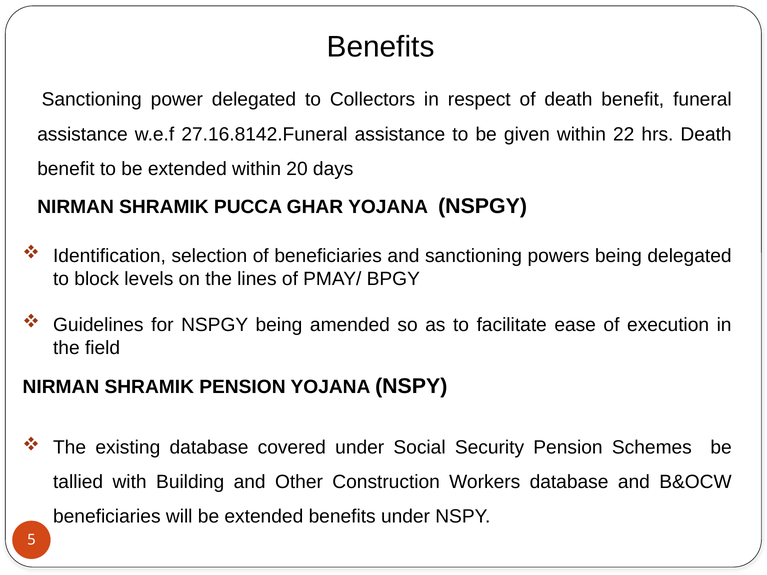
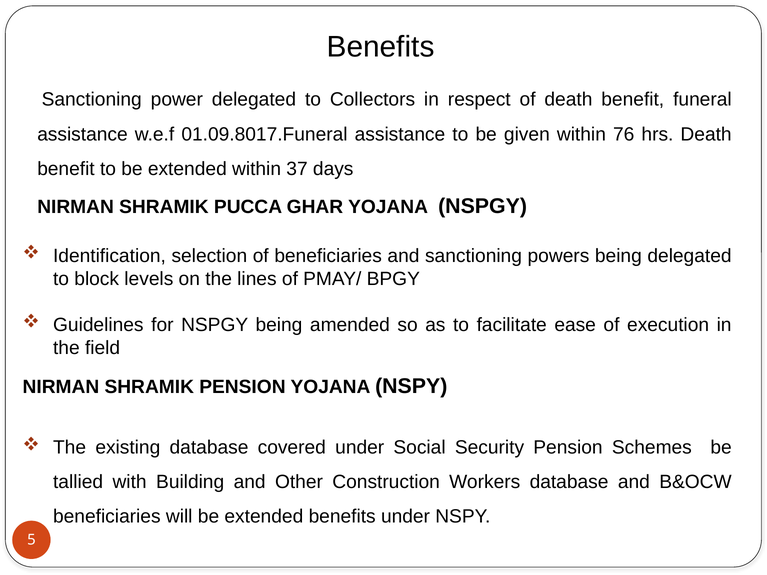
27.16.8142.Funeral: 27.16.8142.Funeral -> 01.09.8017.Funeral
22: 22 -> 76
20: 20 -> 37
